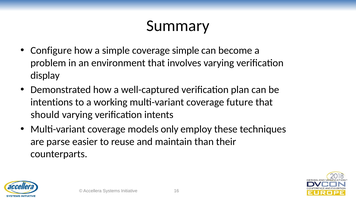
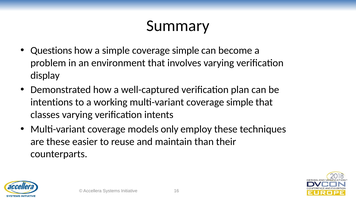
Configure: Configure -> Questions
multi-variant coverage future: future -> simple
should: should -> classes
are parse: parse -> these
